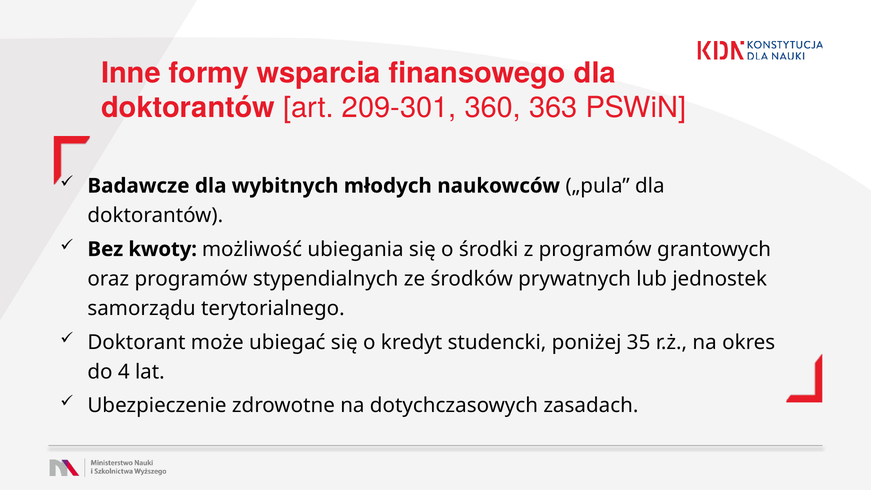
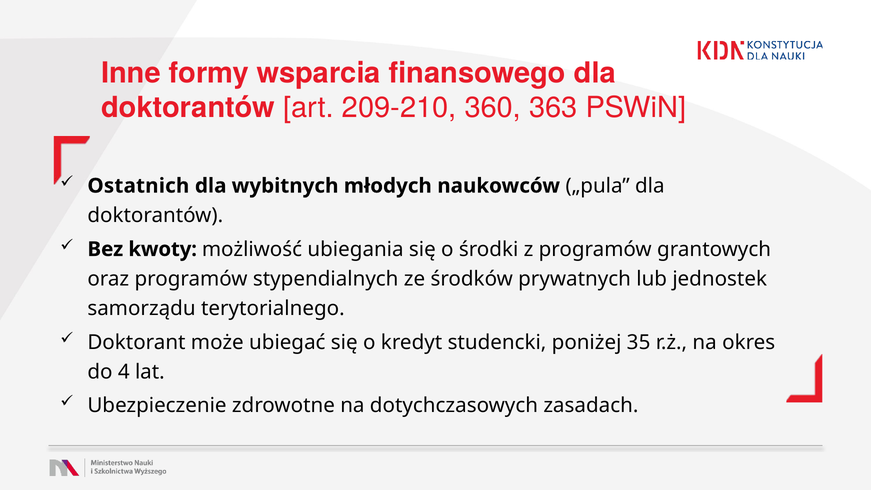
209-301: 209-301 -> 209-210
Badawcze: Badawcze -> Ostatnich
